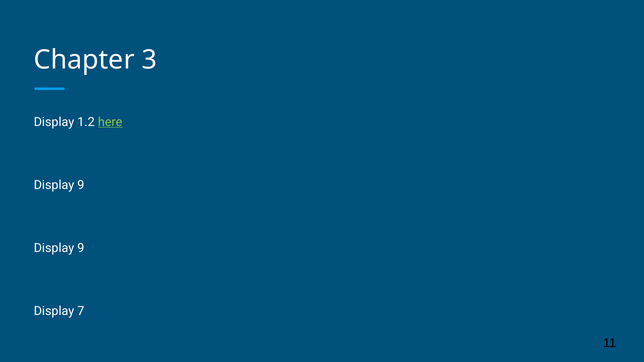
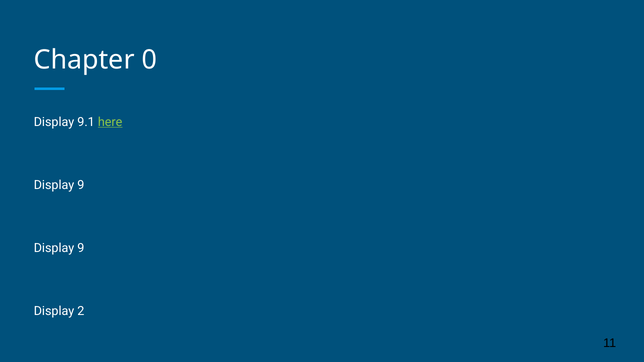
3: 3 -> 0
1.2: 1.2 -> 9.1
7: 7 -> 2
